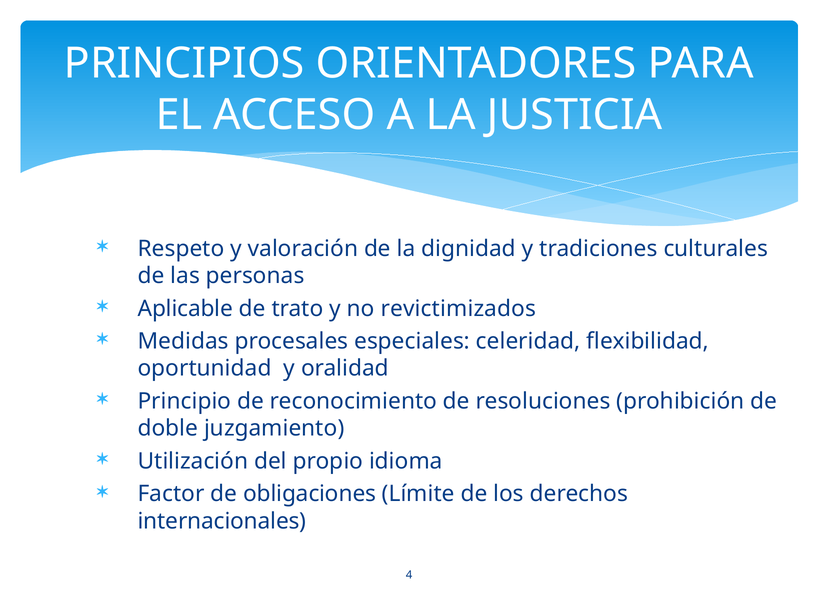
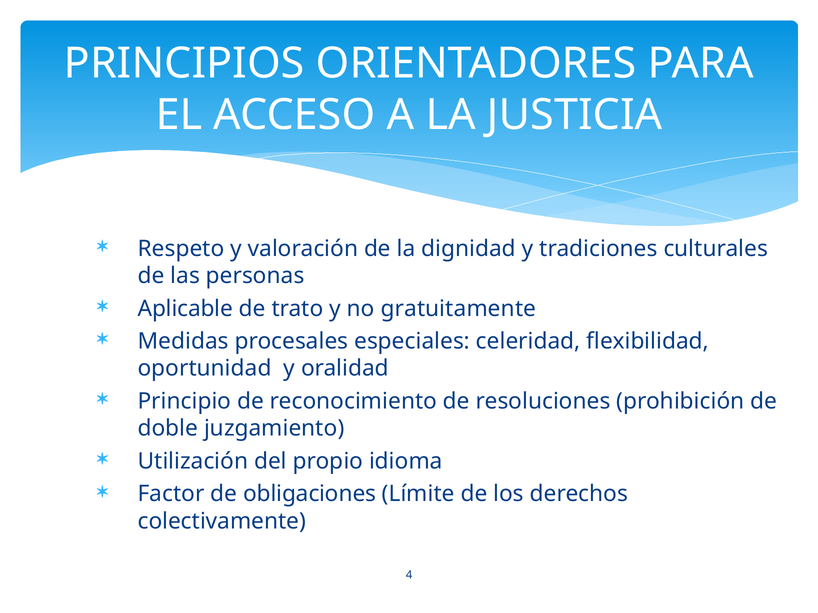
revictimizados: revictimizados -> gratuitamente
internacionales: internacionales -> colectivamente
